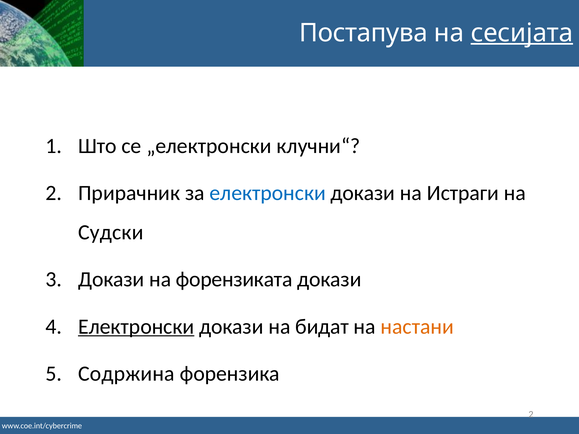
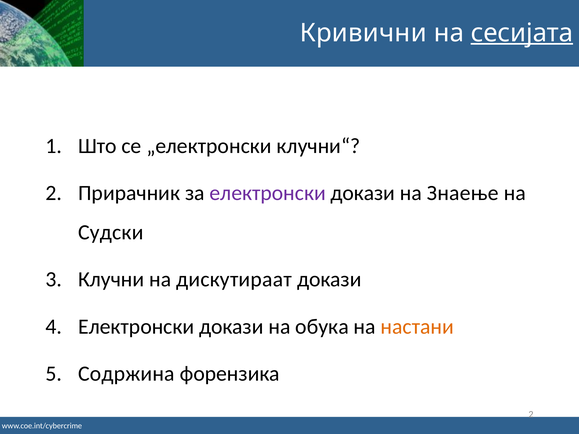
Постапува: Постапува -> Кривични
електронски at (268, 193) colour: blue -> purple
Истраги: Истраги -> Знаење
Докази at (111, 280): Докази -> Клучни
форензиката: форензиката -> дискутираат
Електронски at (136, 327) underline: present -> none
бидат: бидат -> обука
